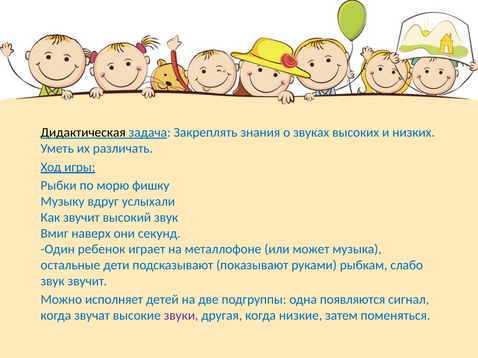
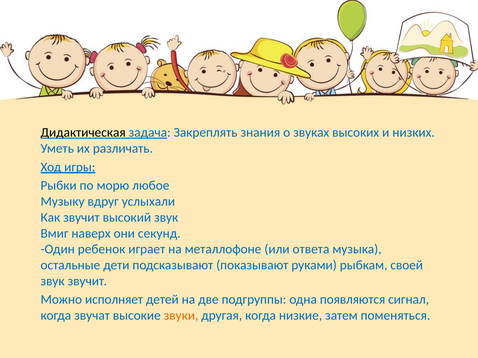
фишку: фишку -> любое
может: может -> ответа
слабо: слабо -> своей
звуки colour: purple -> orange
